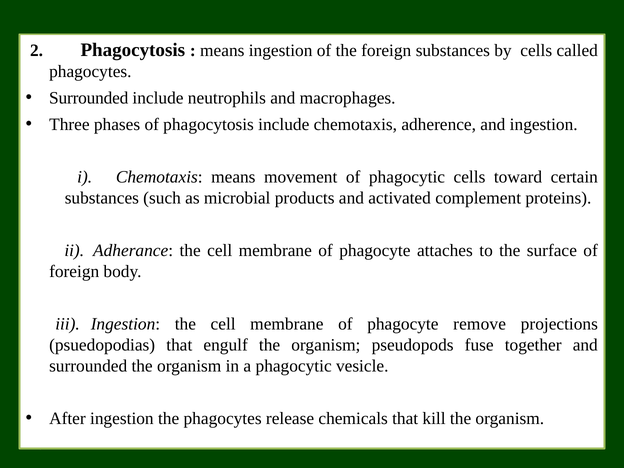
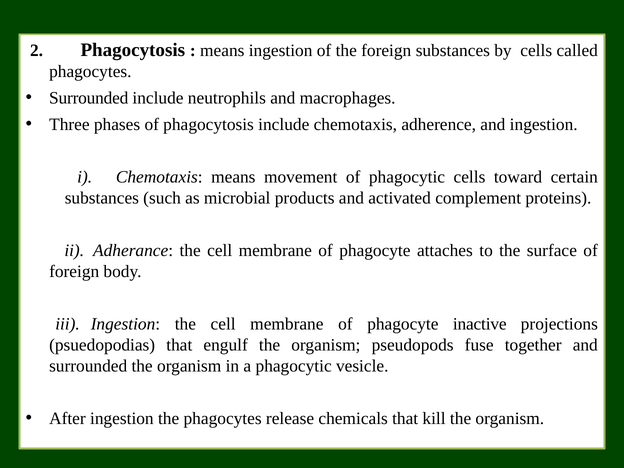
remove: remove -> inactive
